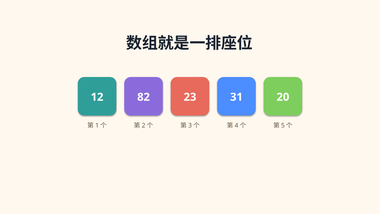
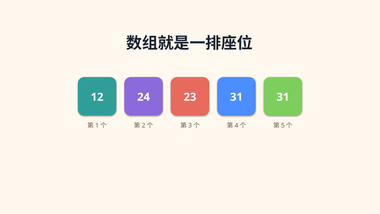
82: 82 -> 24
31 20: 20 -> 31
